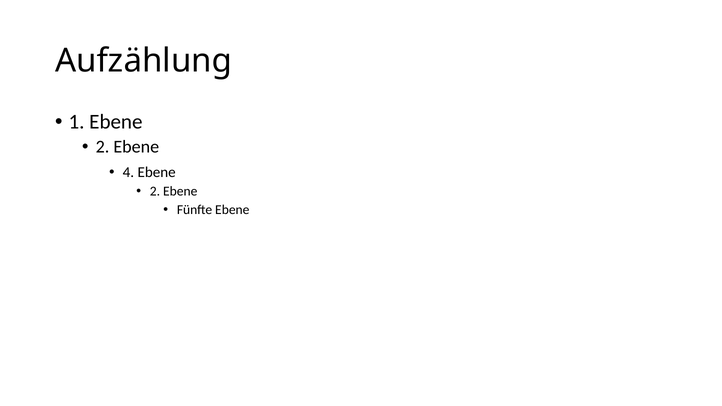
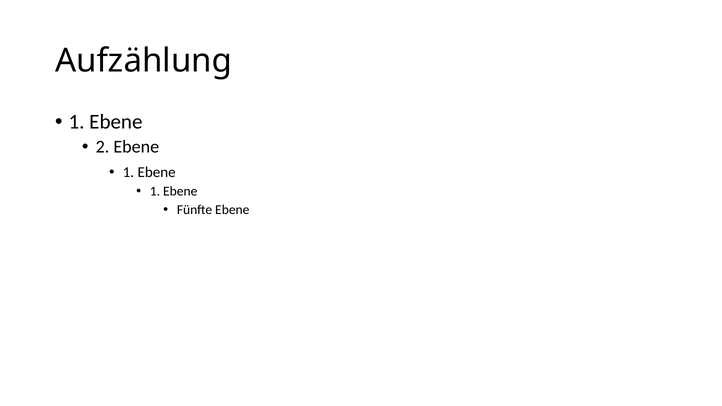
4 at (128, 172): 4 -> 1
2 at (155, 192): 2 -> 1
